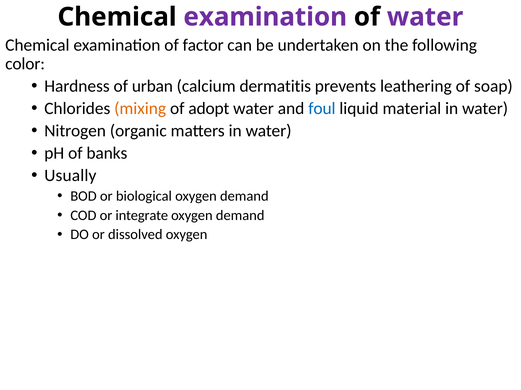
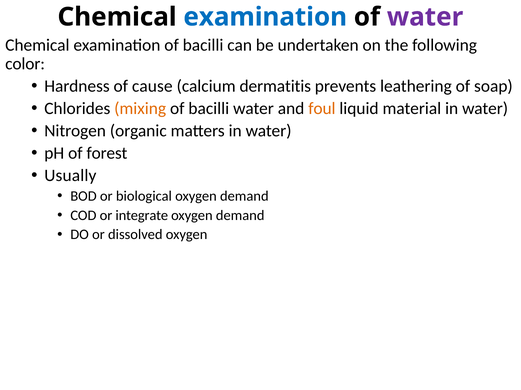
examination at (265, 17) colour: purple -> blue
examination of factor: factor -> bacilli
urban: urban -> cause
adopt at (209, 109): adopt -> bacilli
foul colour: blue -> orange
banks: banks -> forest
